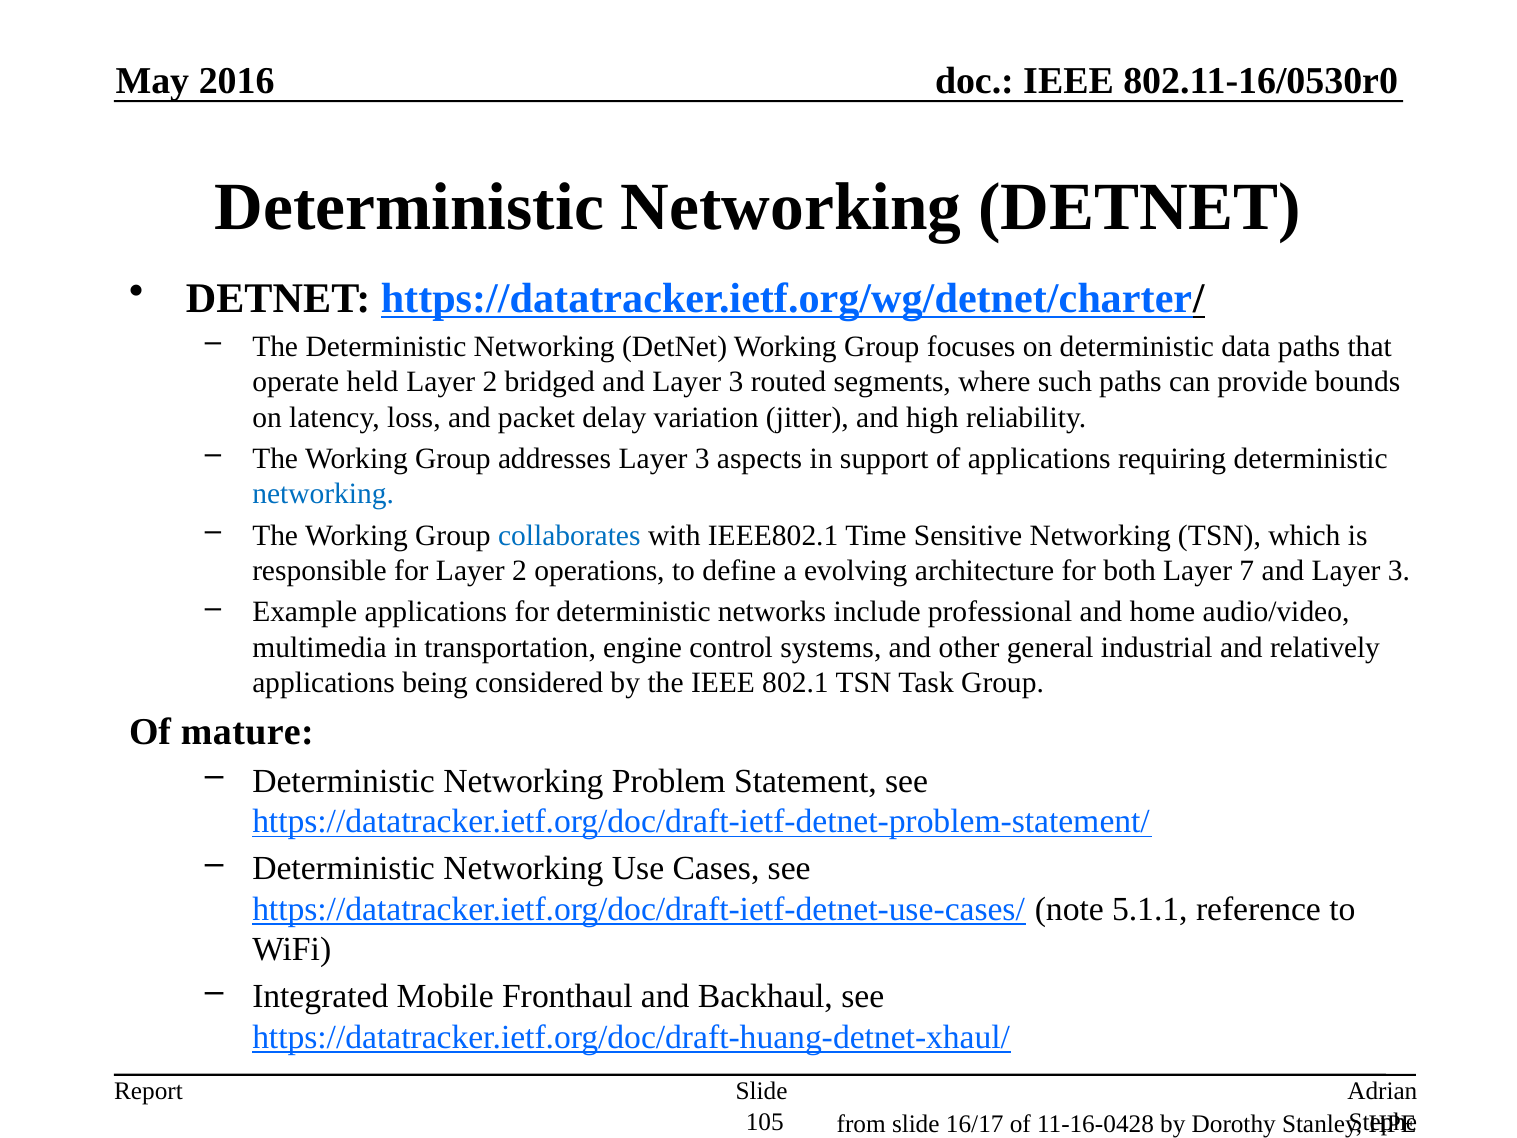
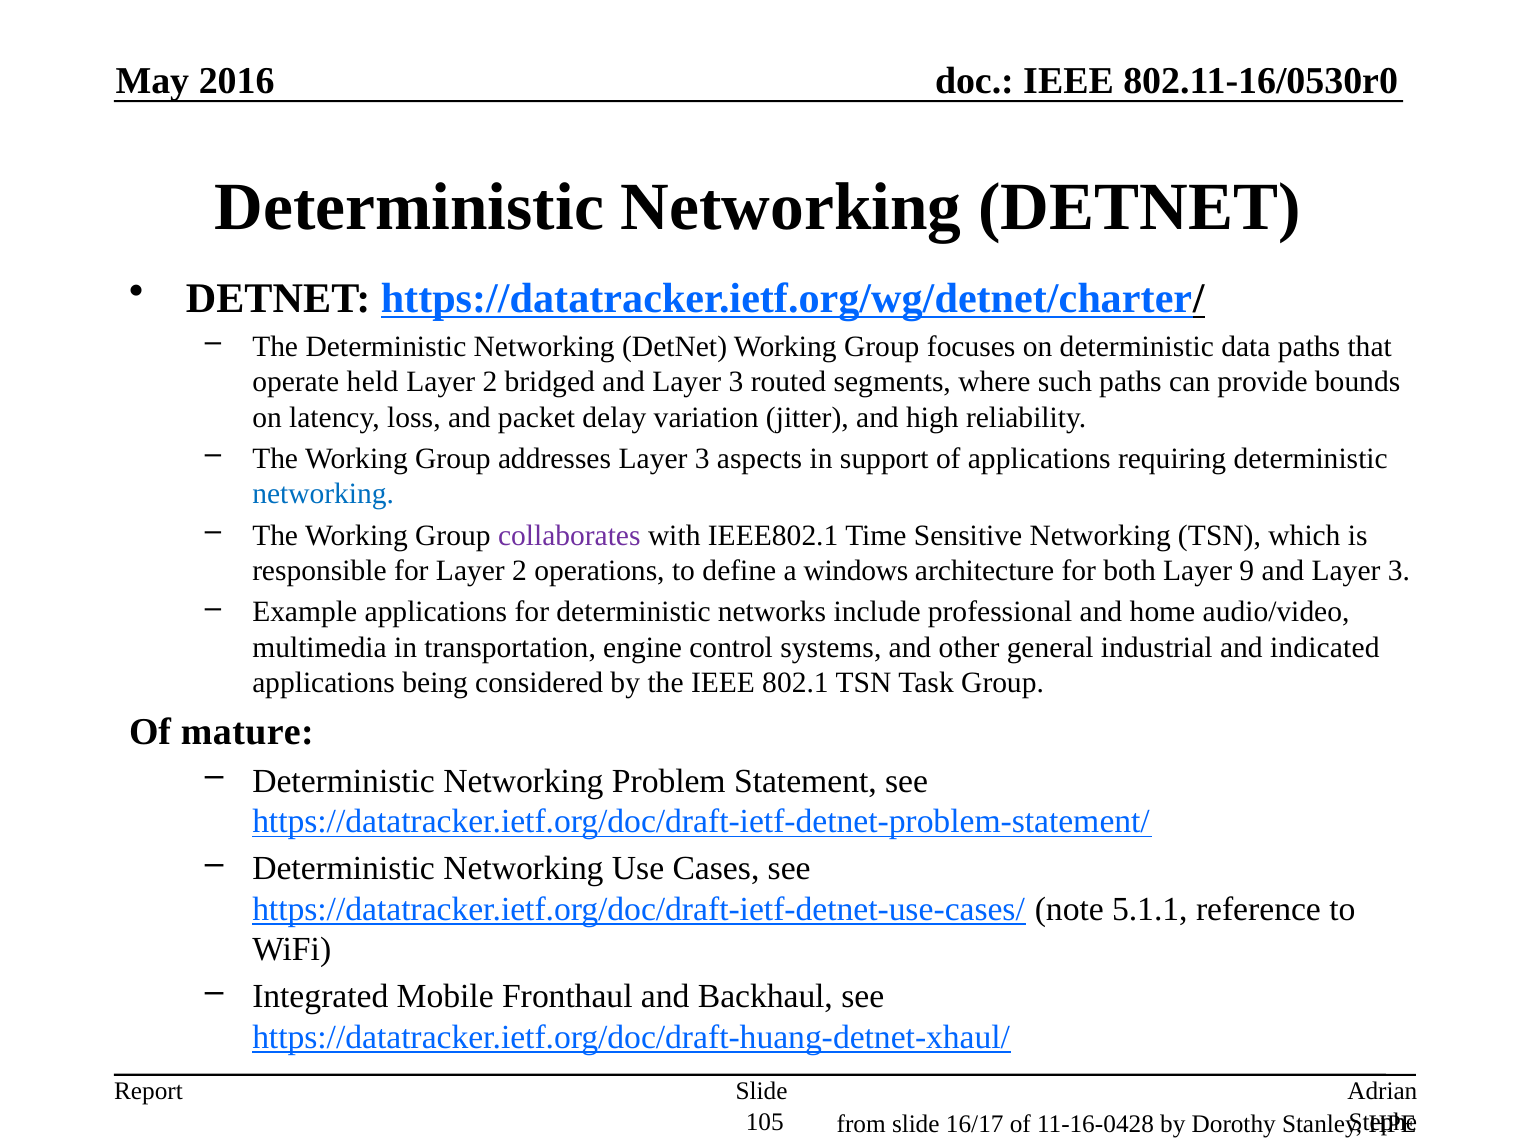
collaborates colour: blue -> purple
evolving: evolving -> windows
7: 7 -> 9
relatively: relatively -> indicated
